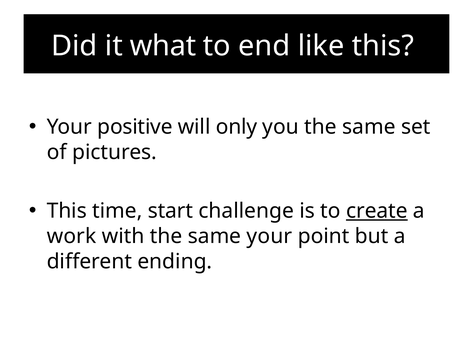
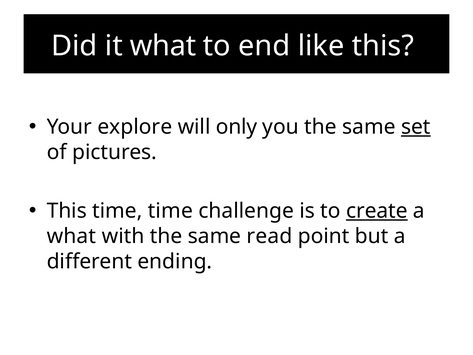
positive: positive -> explore
set underline: none -> present
time start: start -> time
work at (71, 236): work -> what
same your: your -> read
